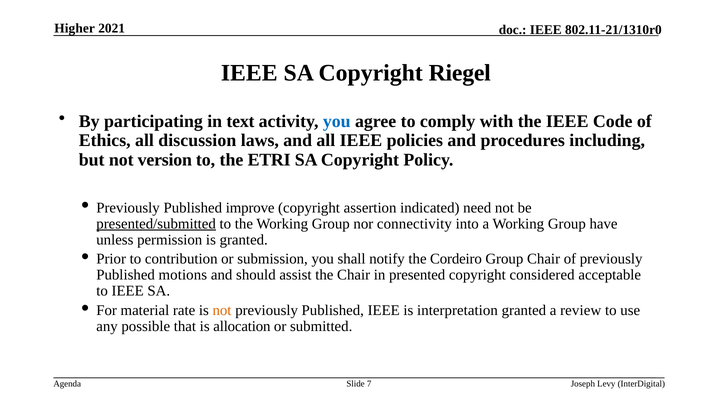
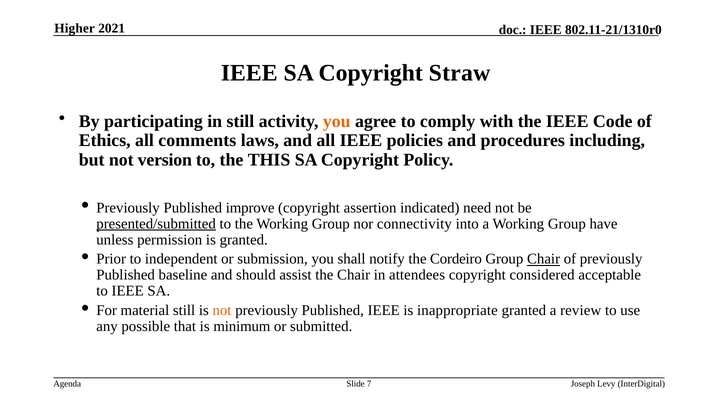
Riegel: Riegel -> Straw
in text: text -> still
you at (337, 121) colour: blue -> orange
discussion: discussion -> comments
ETRI: ETRI -> THIS
contribution: contribution -> independent
Chair at (544, 259) underline: none -> present
motions: motions -> baseline
presented: presented -> attendees
material rate: rate -> still
interpretation: interpretation -> inappropriate
allocation: allocation -> minimum
